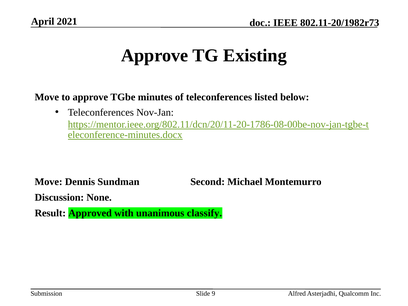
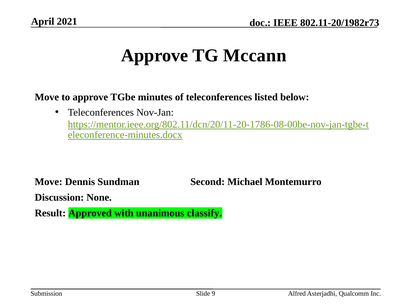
Existing: Existing -> Mccann
